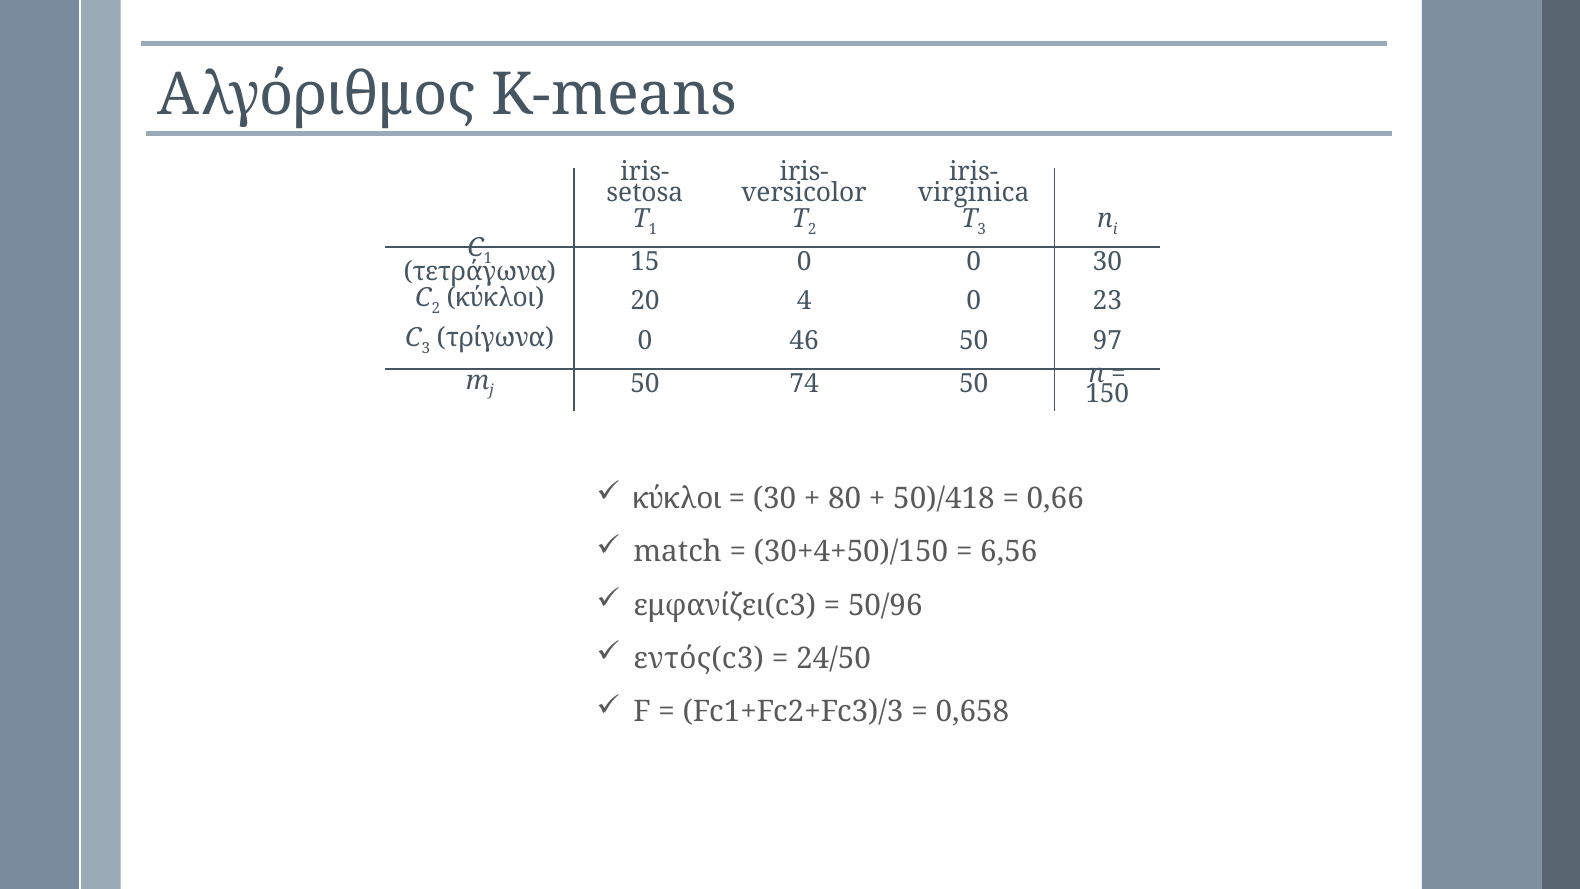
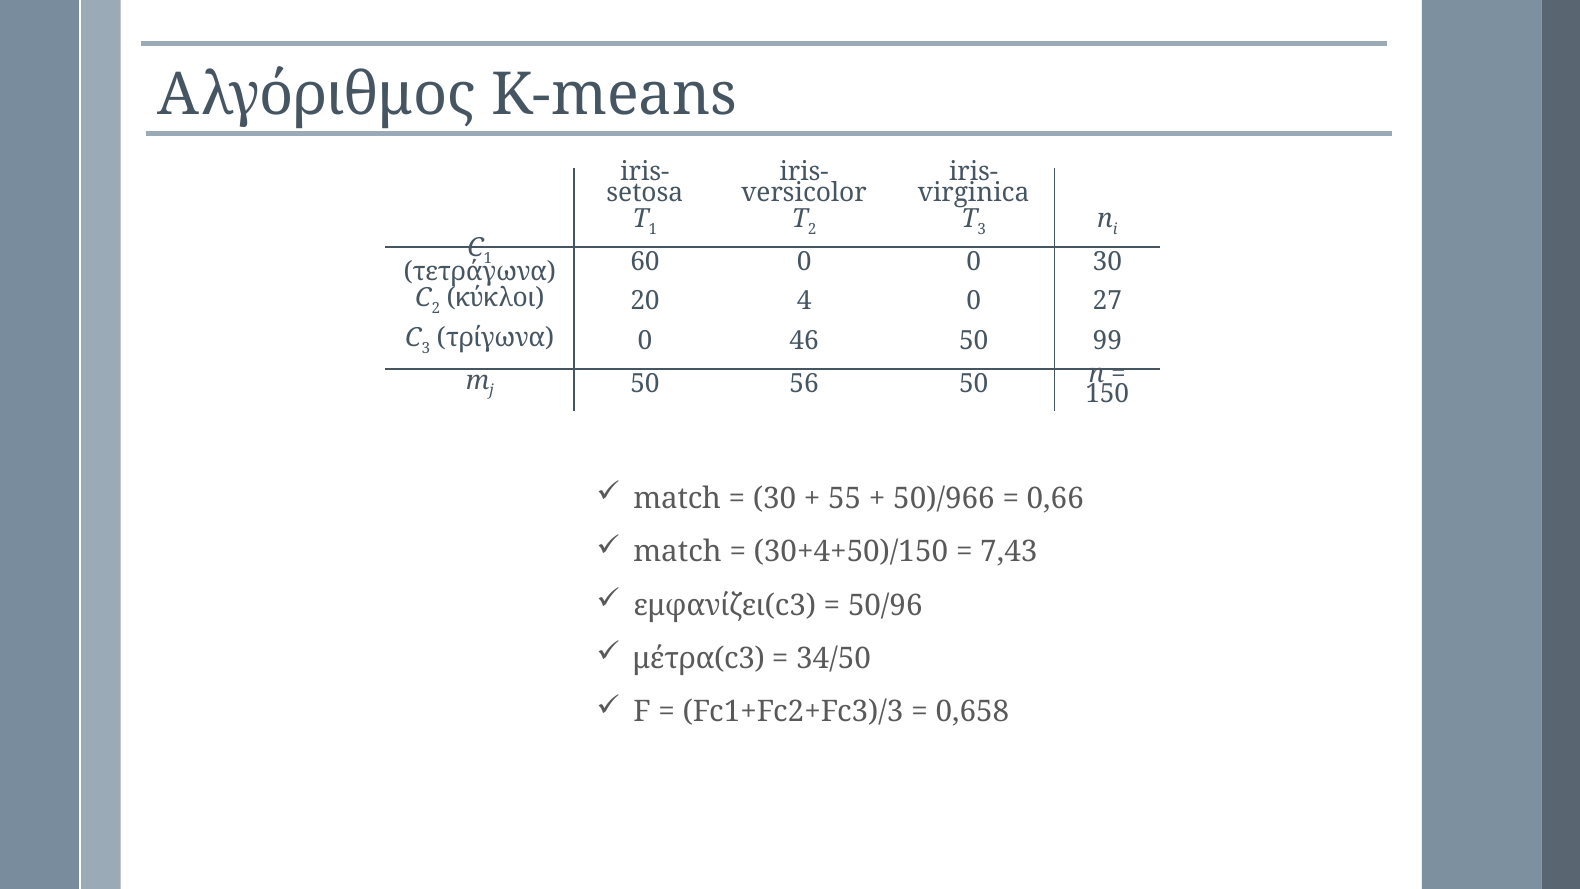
15: 15 -> 60
23: 23 -> 27
97: 97 -> 99
74: 74 -> 56
κύκλοι at (677, 499): κύκλοι -> match
80: 80 -> 55
50)/418: 50)/418 -> 50)/966
6,56: 6,56 -> 7,43
εντός(c3: εντός(c3 -> μέτρα(c3
24/50: 24/50 -> 34/50
